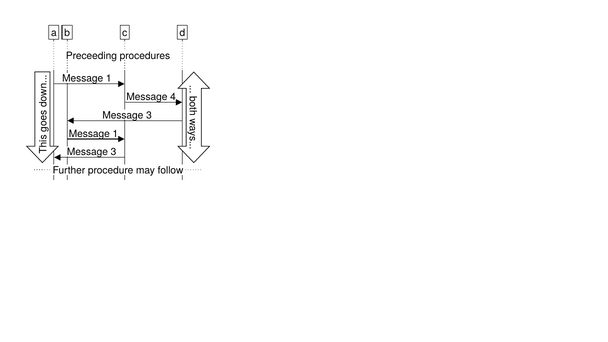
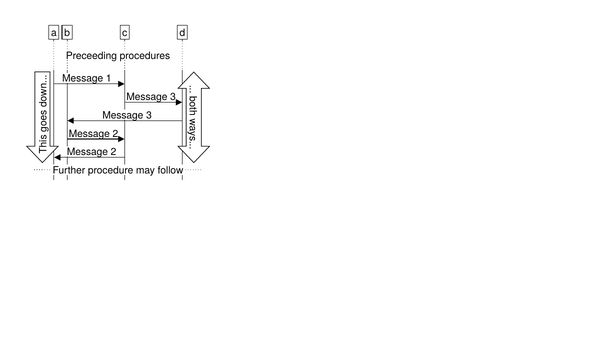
4 at (173, 97): 4 -> 3
1 at (115, 134): 1 -> 2
3 at (114, 152): 3 -> 2
